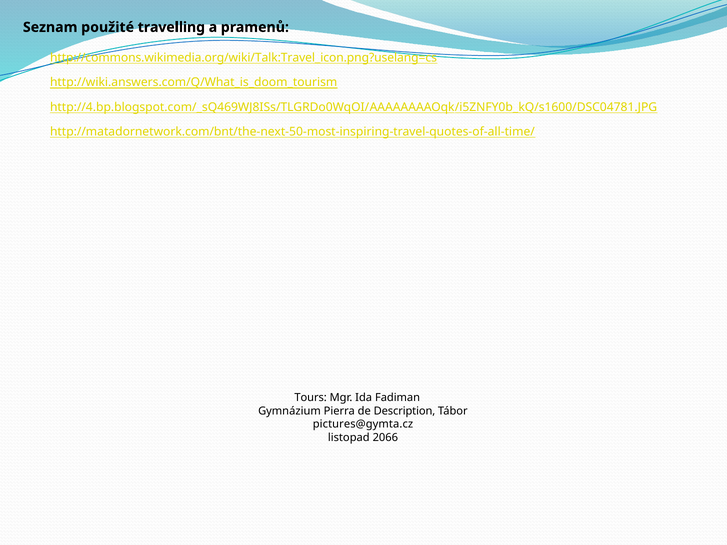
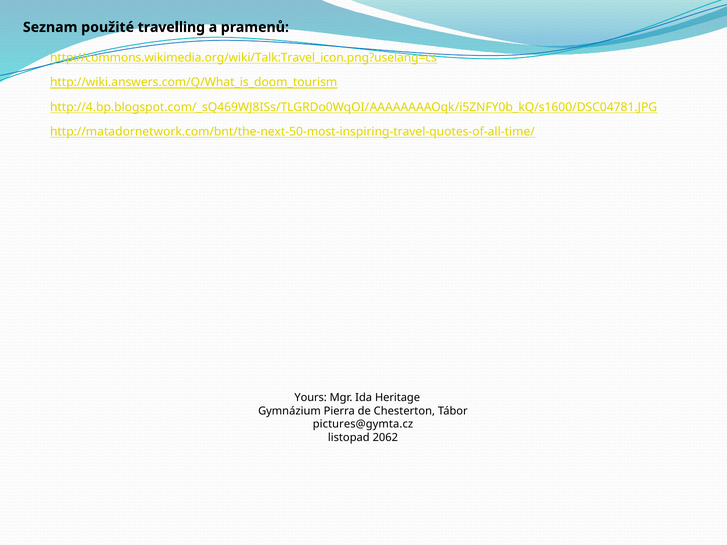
Tours: Tours -> Yours
Fadiman: Fadiman -> Heritage
Description: Description -> Chesterton
2066: 2066 -> 2062
